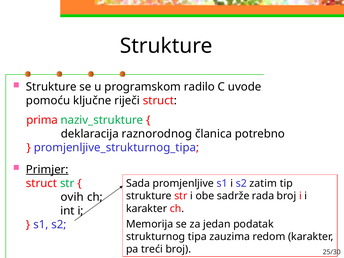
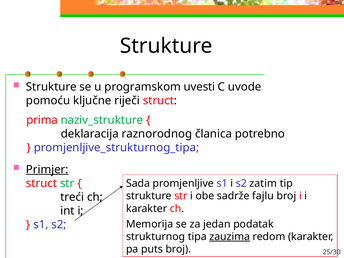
radilo: radilo -> uvesti
rada: rada -> fajlu
ovih: ovih -> treći
zauzima underline: none -> present
treći: treći -> puts
